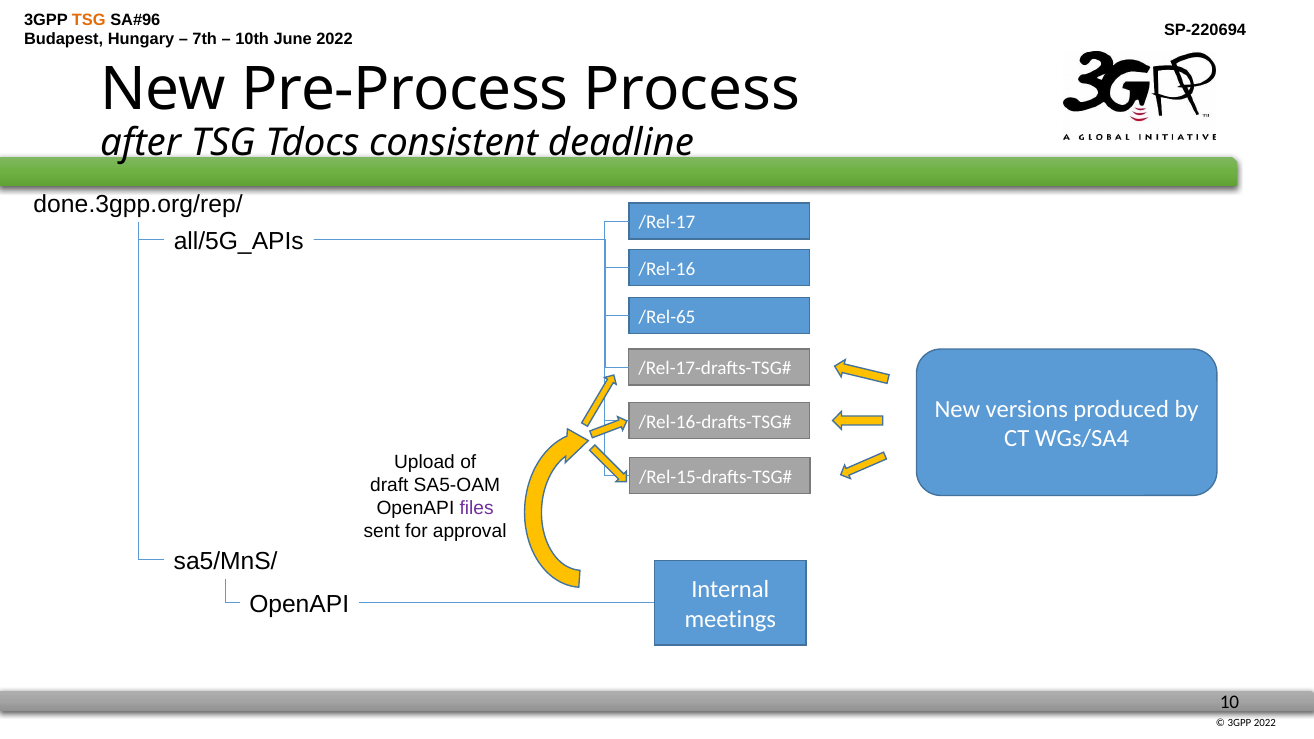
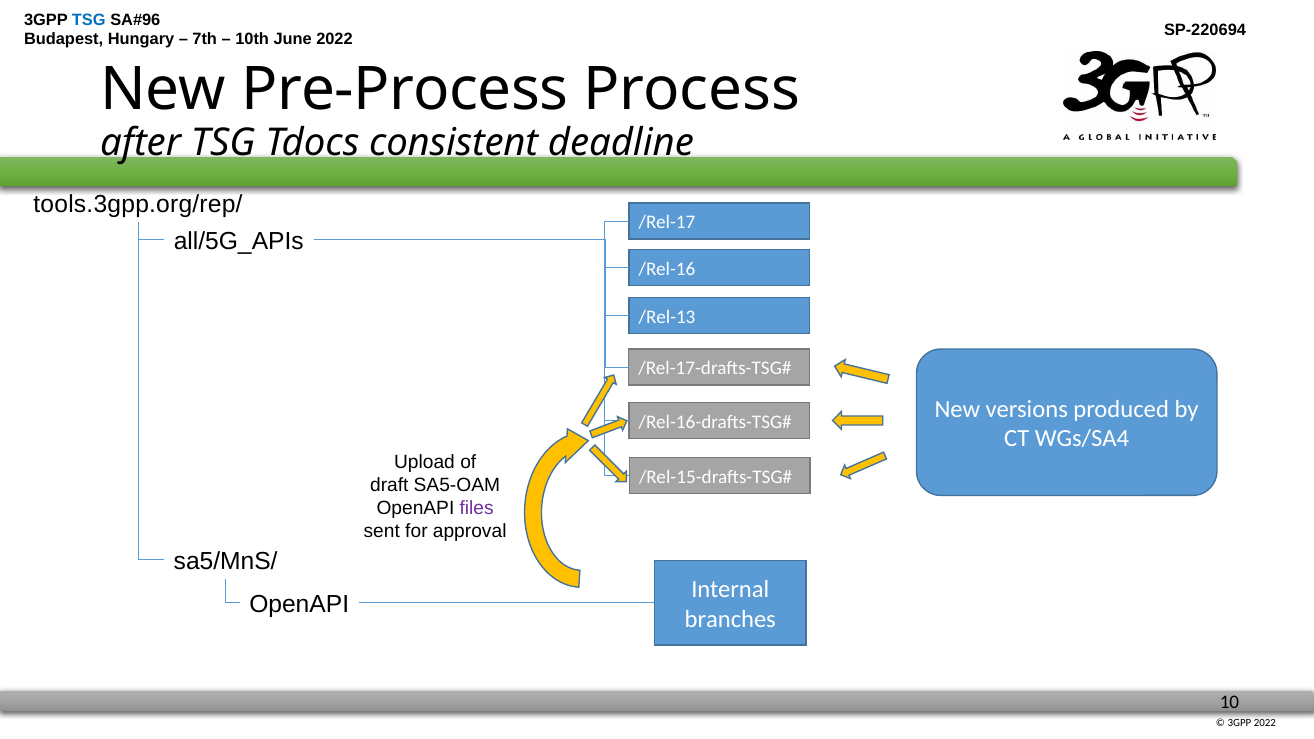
TSG at (89, 20) colour: orange -> blue
done.3gpp.org/rep/: done.3gpp.org/rep/ -> tools.3gpp.org/rep/
/Rel-65: /Rel-65 -> /Rel-13
meetings: meetings -> branches
